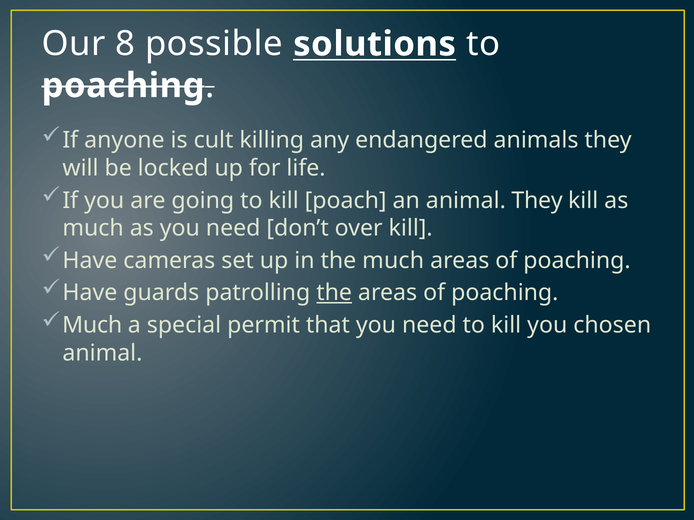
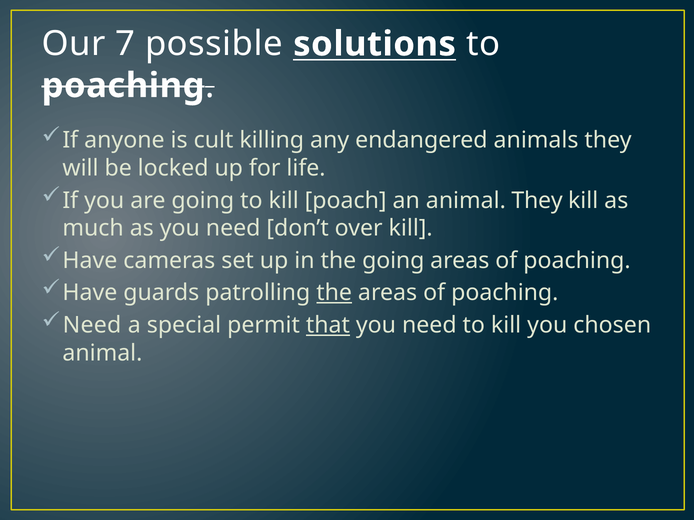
8: 8 -> 7
the much: much -> going
Much at (92, 325): Much -> Need
that underline: none -> present
